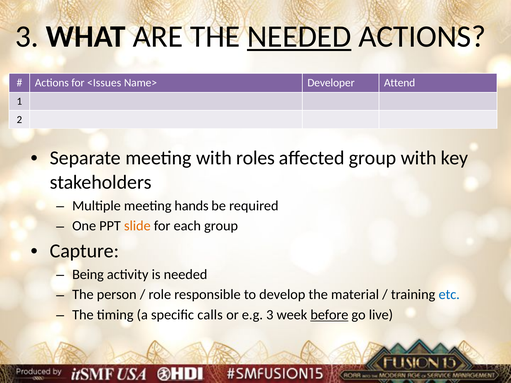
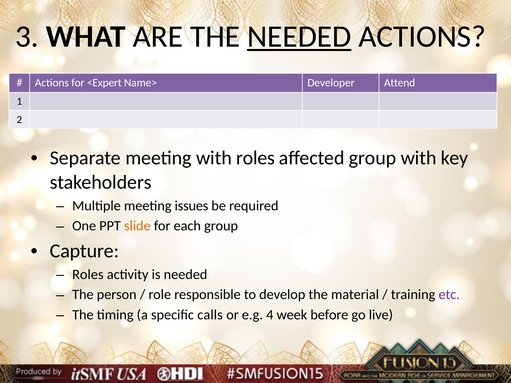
<Issues: <Issues -> <Expert
hands: hands -> issues
Being at (88, 275): Being -> Roles
etc colour: blue -> purple
e.g 3: 3 -> 4
before underline: present -> none
